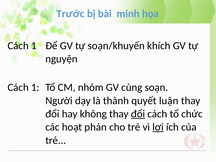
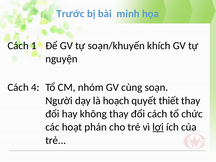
1 at (35, 87): 1 -> 4
thành: thành -> hoạch
luận: luận -> thiết
đổi at (138, 114) underline: present -> none
